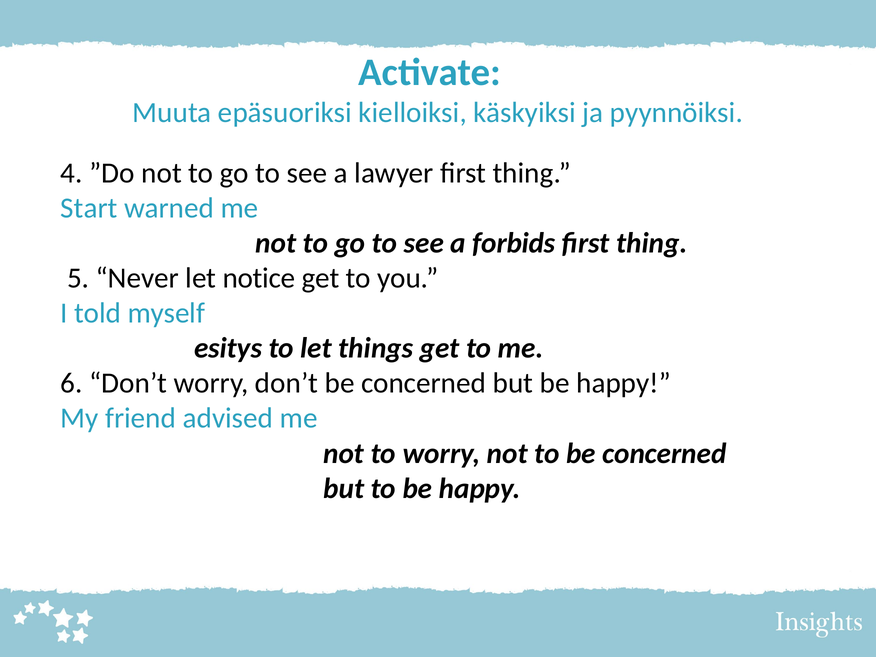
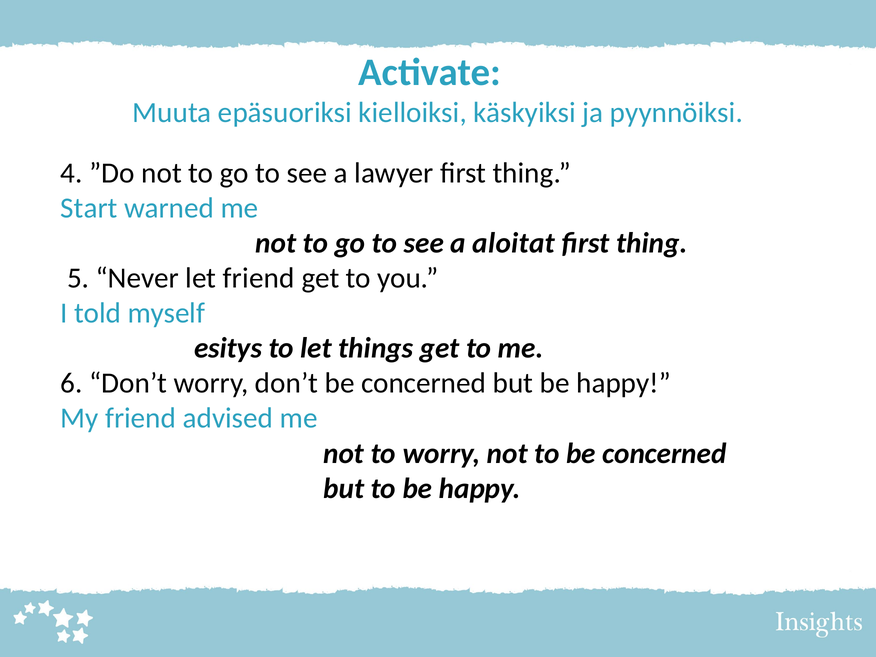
forbids: forbids -> aloitat
let notice: notice -> friend
